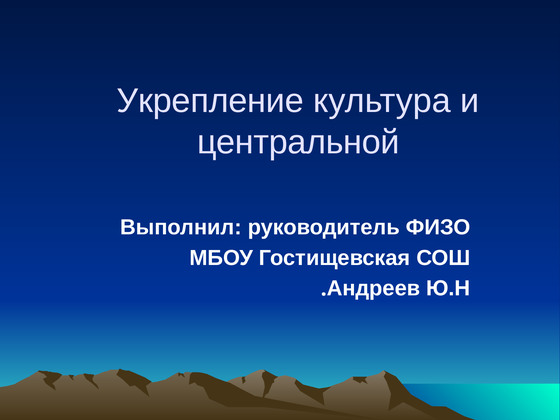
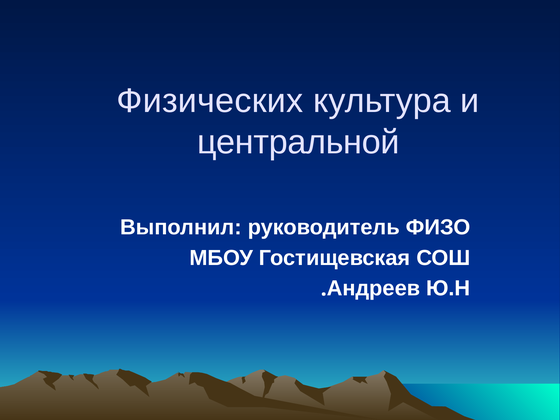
Укрепление: Укрепление -> Физических
